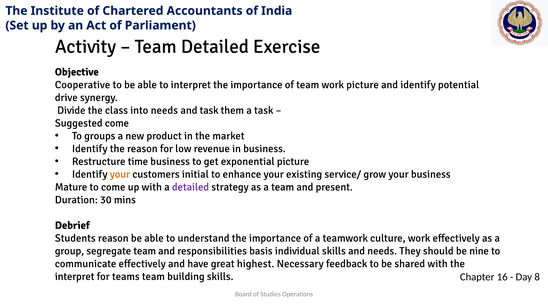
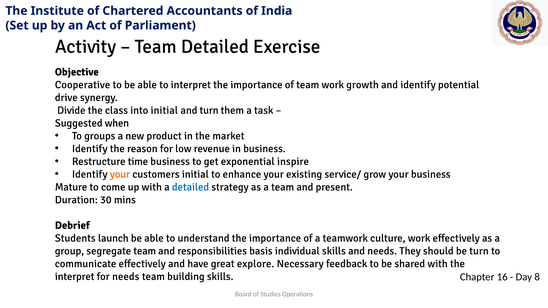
work picture: picture -> growth
into needs: needs -> initial
and task: task -> turn
Suggested come: come -> when
exponential picture: picture -> inspire
detailed at (190, 187) colour: purple -> blue
Students reason: reason -> launch
be nine: nine -> turn
highest: highest -> explore
for teams: teams -> needs
